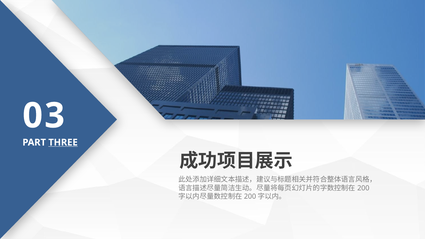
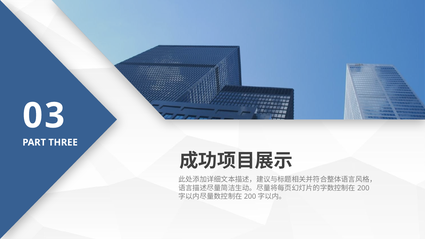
THREE underline: present -> none
